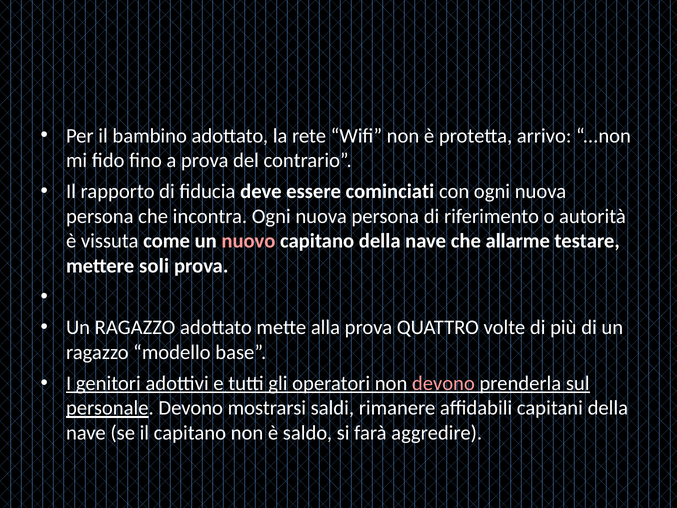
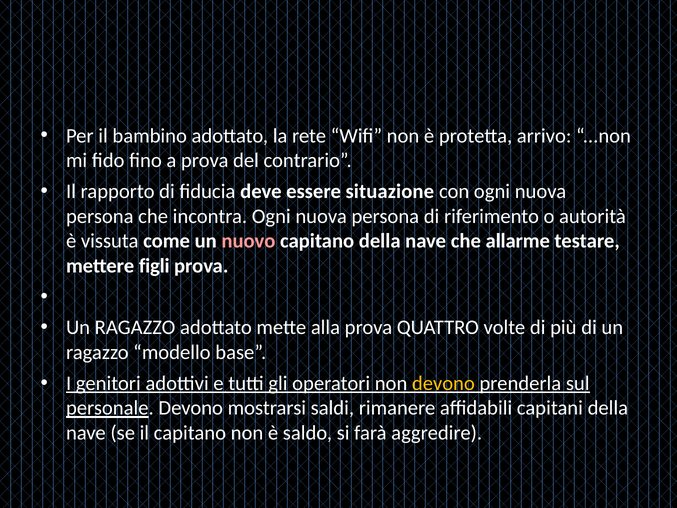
cominciati: cominciati -> situazione
soli: soli -> figli
devono at (443, 383) colour: pink -> yellow
